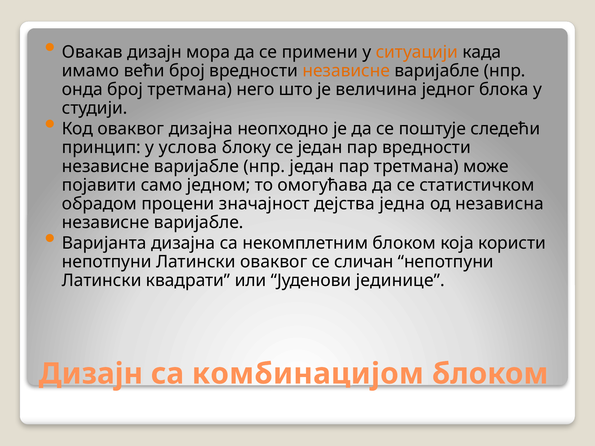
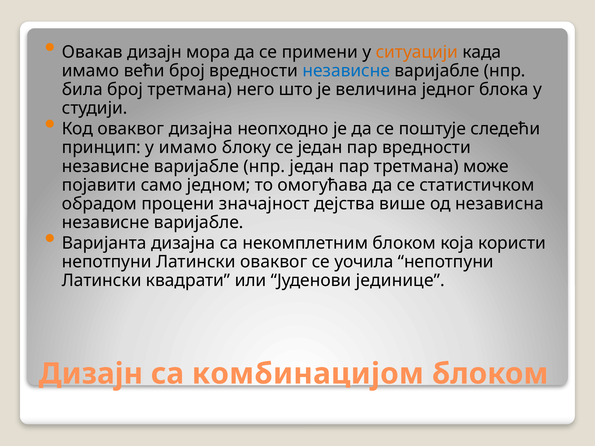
независне at (346, 71) colour: orange -> blue
онда: онда -> била
у услова: услова -> имамо
једна: једна -> више
сличан: сличан -> уочила
